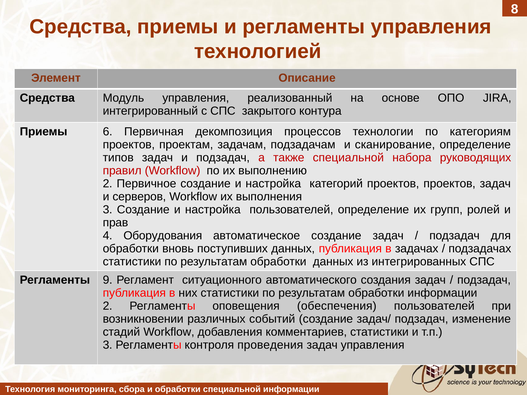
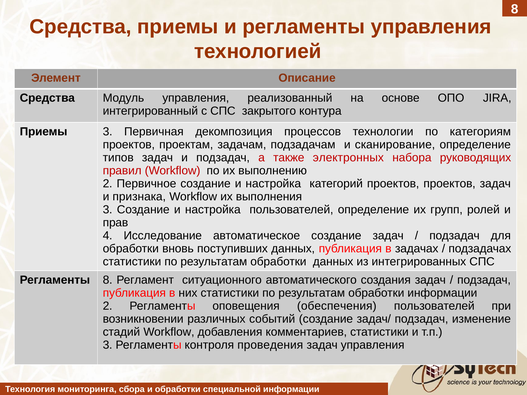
Приемы 6: 6 -> 3
также специальной: специальной -> электронных
серверов: серверов -> признака
Оборудования: Оборудования -> Исследование
Регламенты 9: 9 -> 8
